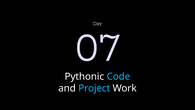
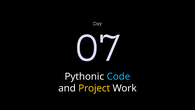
Project colour: light blue -> yellow
